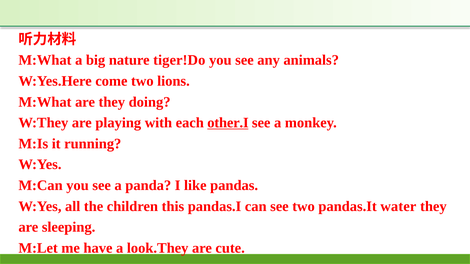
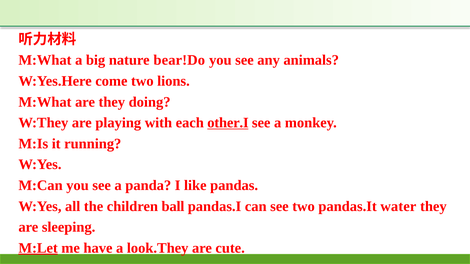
tiger!Do: tiger!Do -> bear!Do
this: this -> ball
M:Let underline: none -> present
